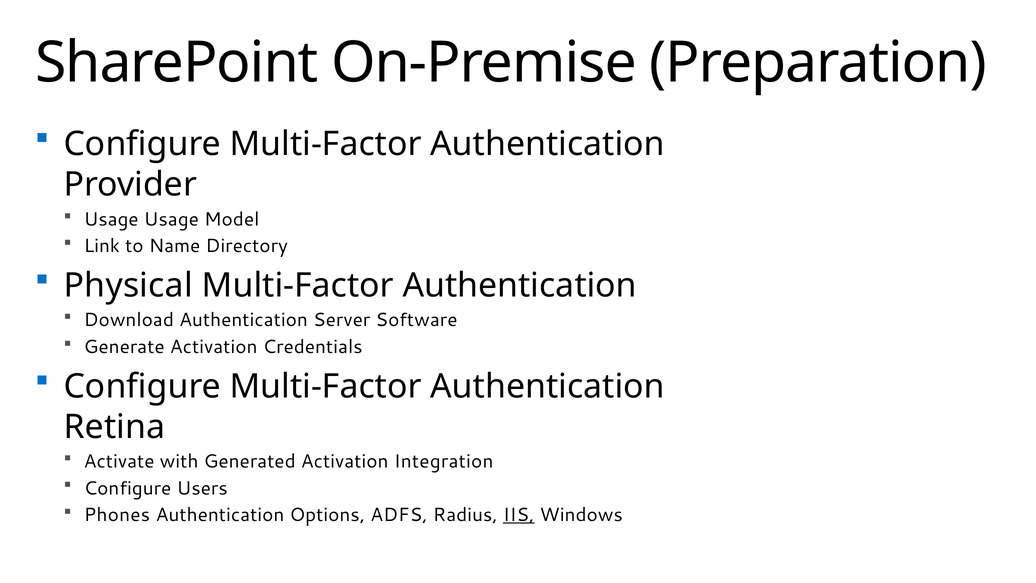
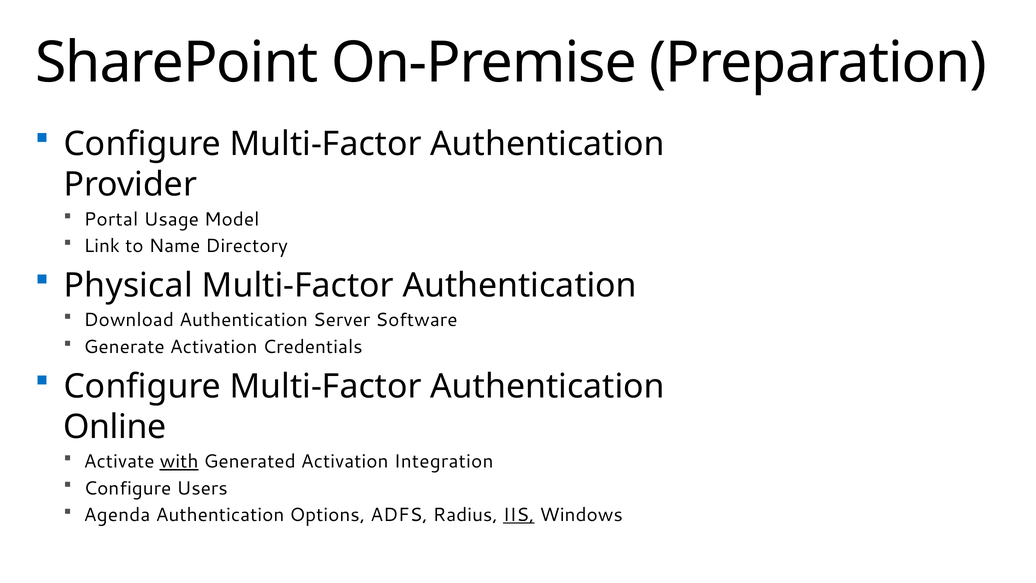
Usage at (111, 219): Usage -> Portal
Retina: Retina -> Online
with underline: none -> present
Phones: Phones -> Agenda
